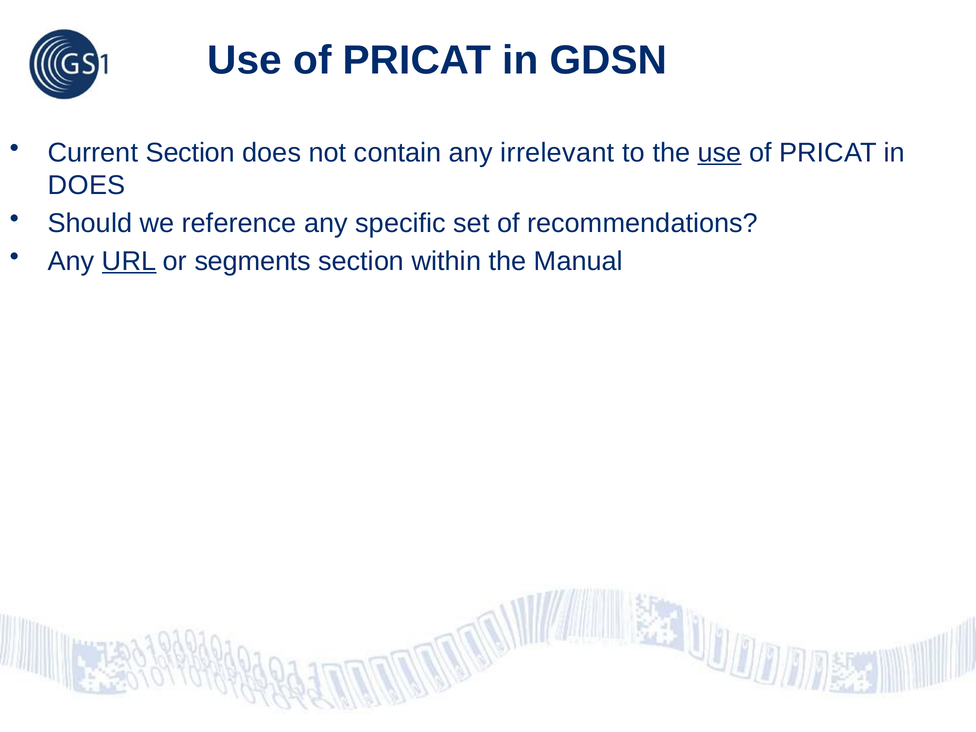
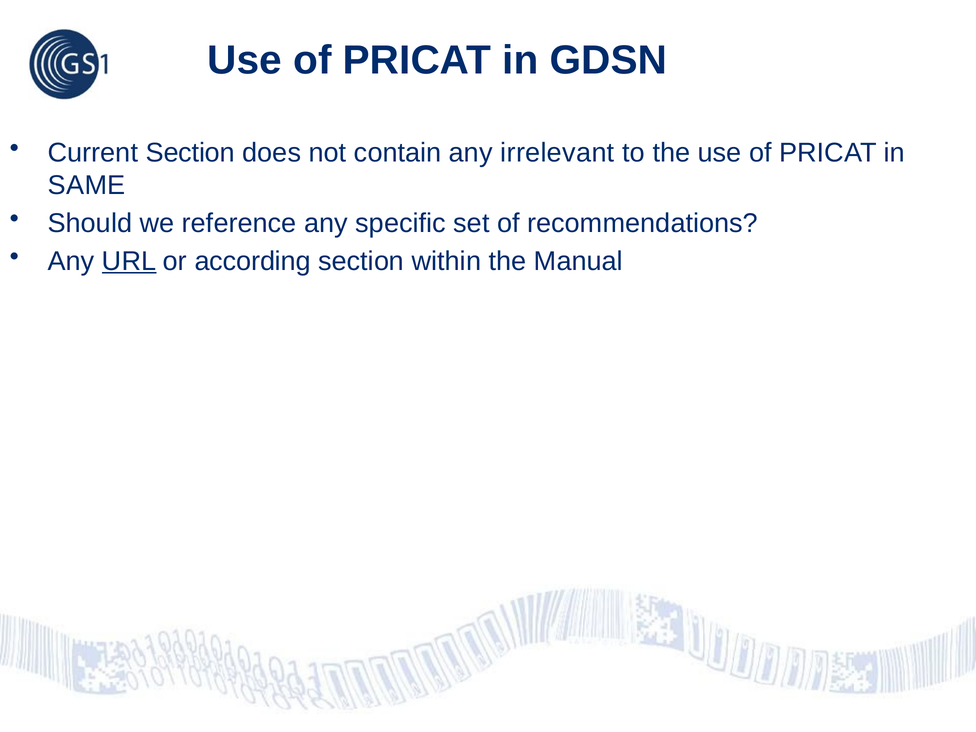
use at (720, 153) underline: present -> none
DOES at (87, 185): DOES -> SAME
segments: segments -> according
